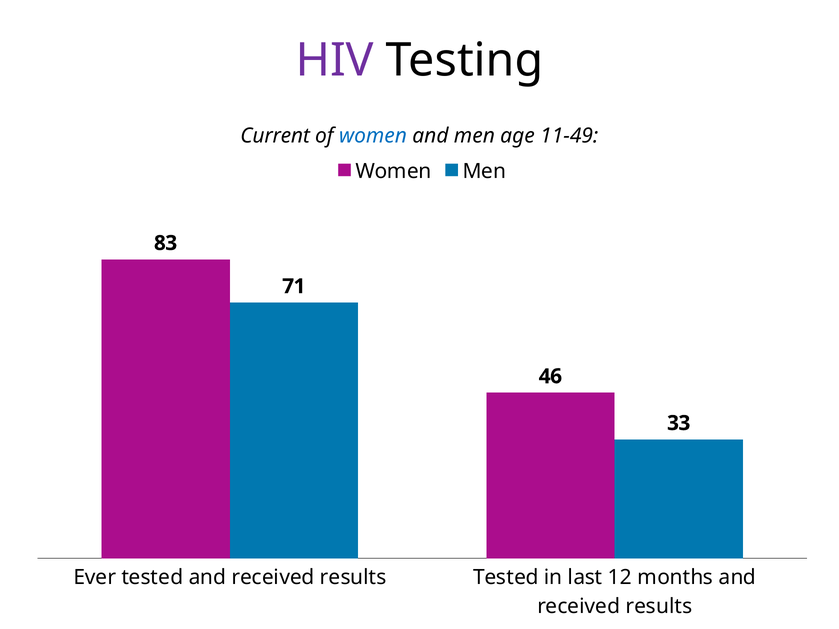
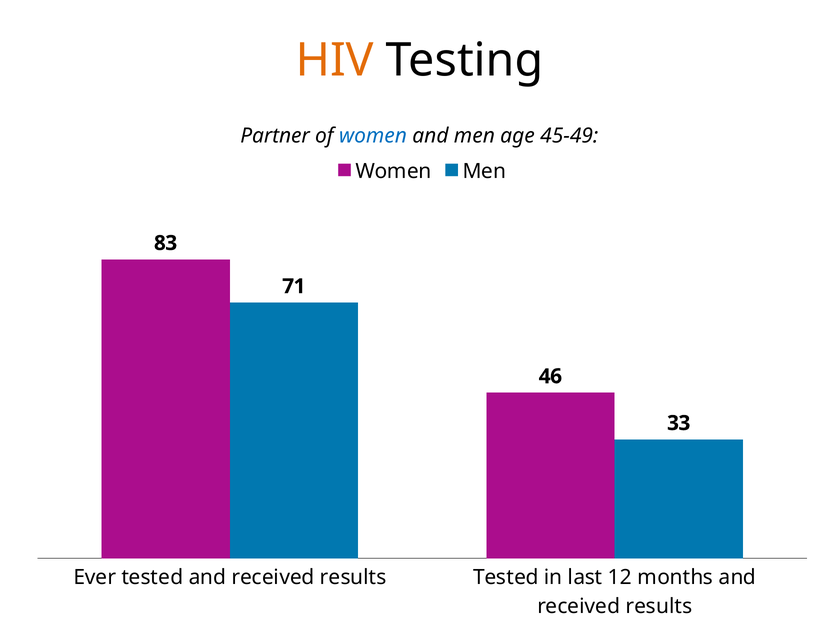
HIV colour: purple -> orange
Current: Current -> Partner
11-49: 11-49 -> 45-49
